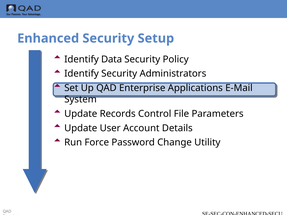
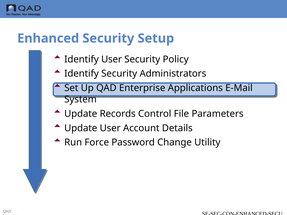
Identify Data: Data -> User
